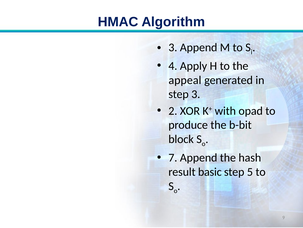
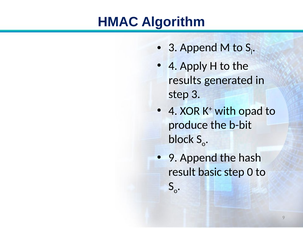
appeal: appeal -> results
2 at (173, 111): 2 -> 4
7 at (173, 157): 7 -> 9
5: 5 -> 0
